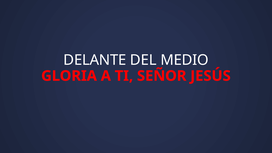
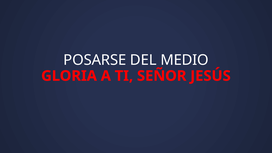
DELANTE: DELANTE -> POSARSE
